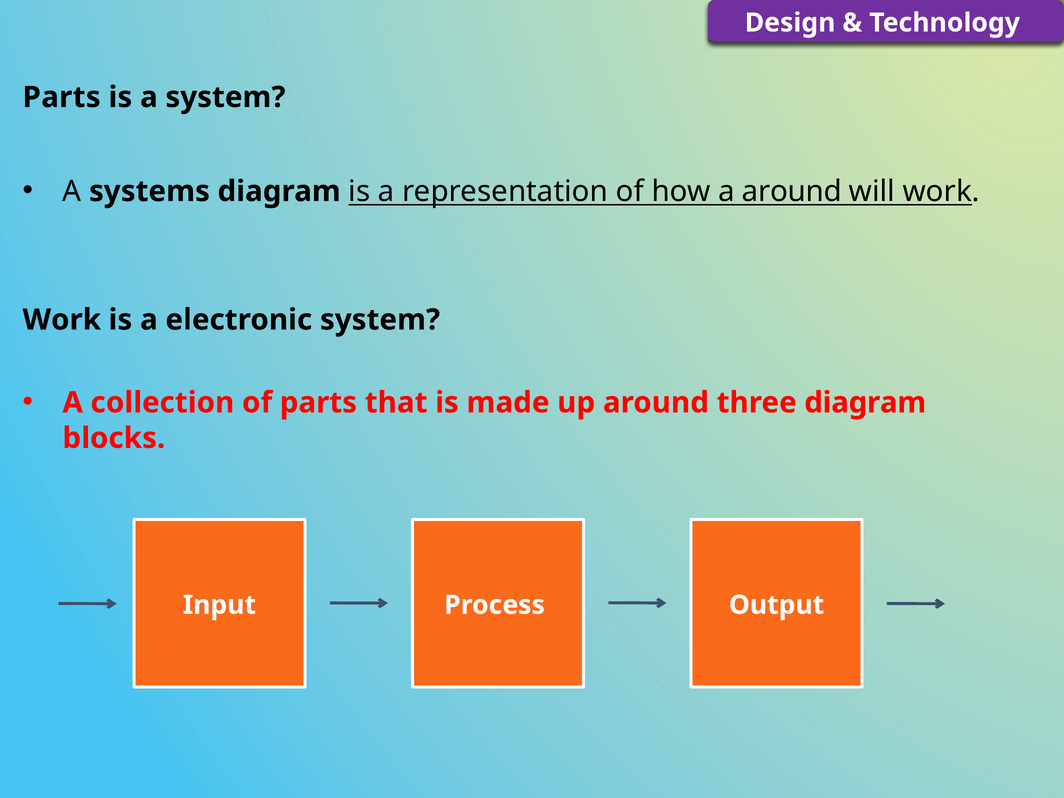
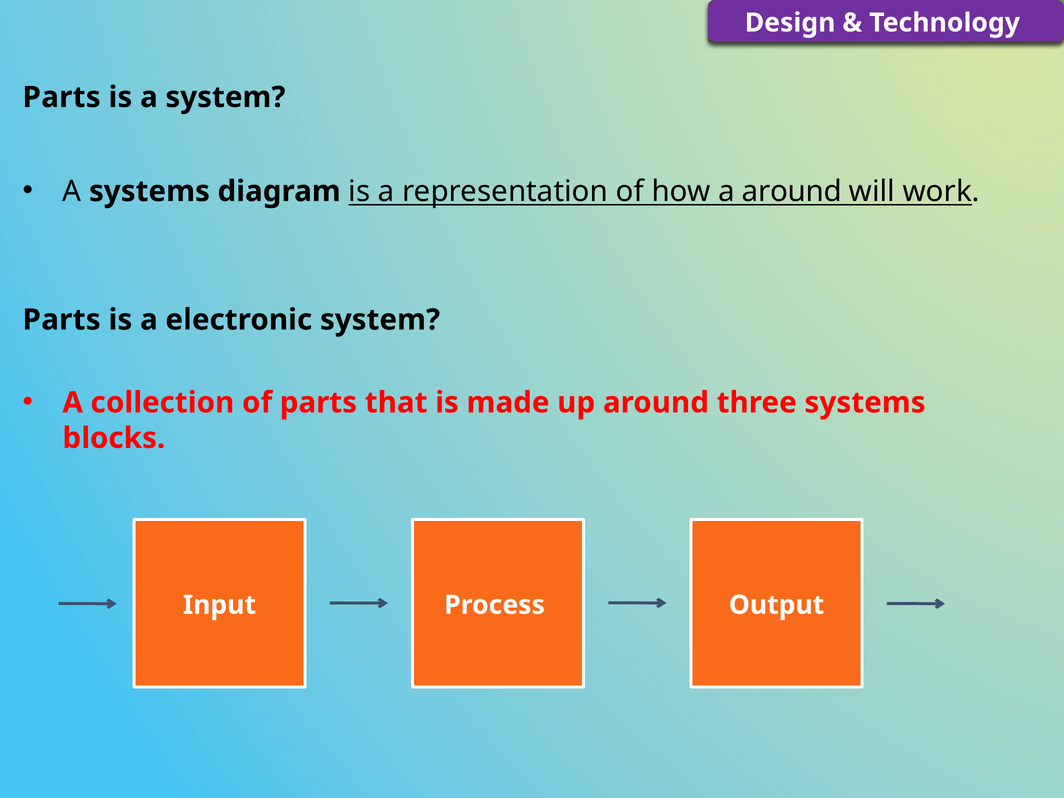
Work at (62, 320): Work -> Parts
three diagram: diagram -> systems
